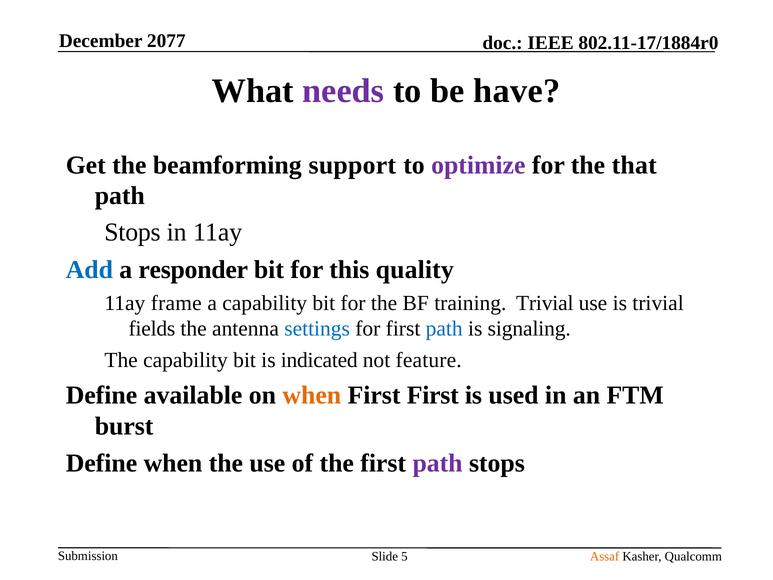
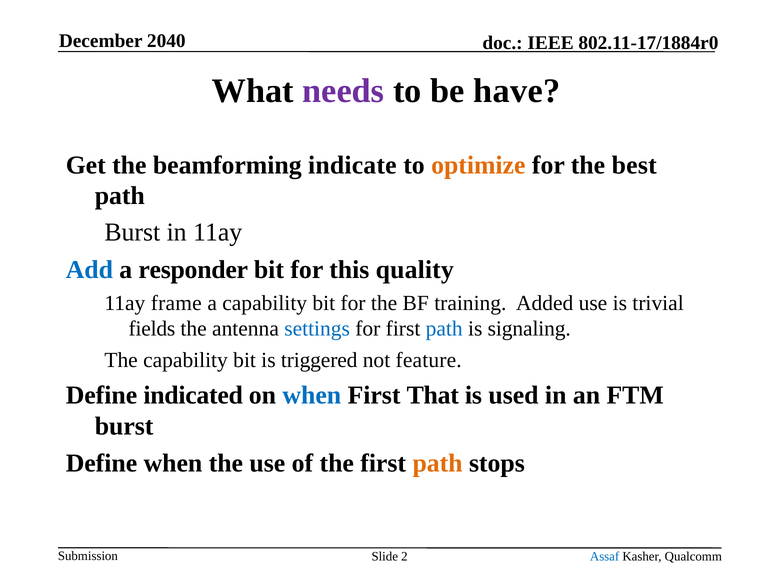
2077: 2077 -> 2040
support: support -> indicate
optimize colour: purple -> orange
that: that -> best
Stops at (132, 232): Stops -> Burst
training Trivial: Trivial -> Added
indicated: indicated -> triggered
available: available -> indicated
when at (312, 395) colour: orange -> blue
First First: First -> That
path at (438, 463) colour: purple -> orange
5: 5 -> 2
Assaf colour: orange -> blue
